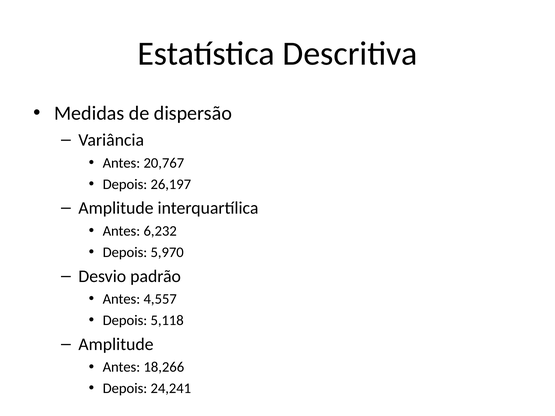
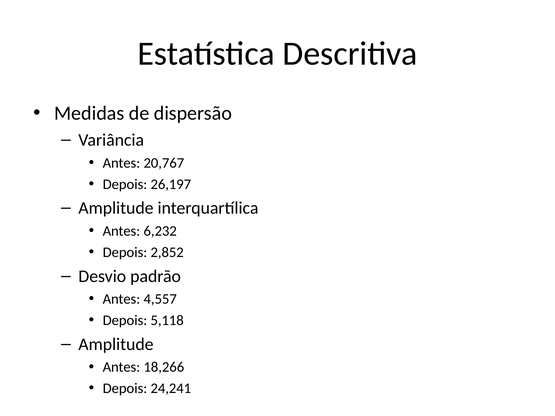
5,970: 5,970 -> 2,852
